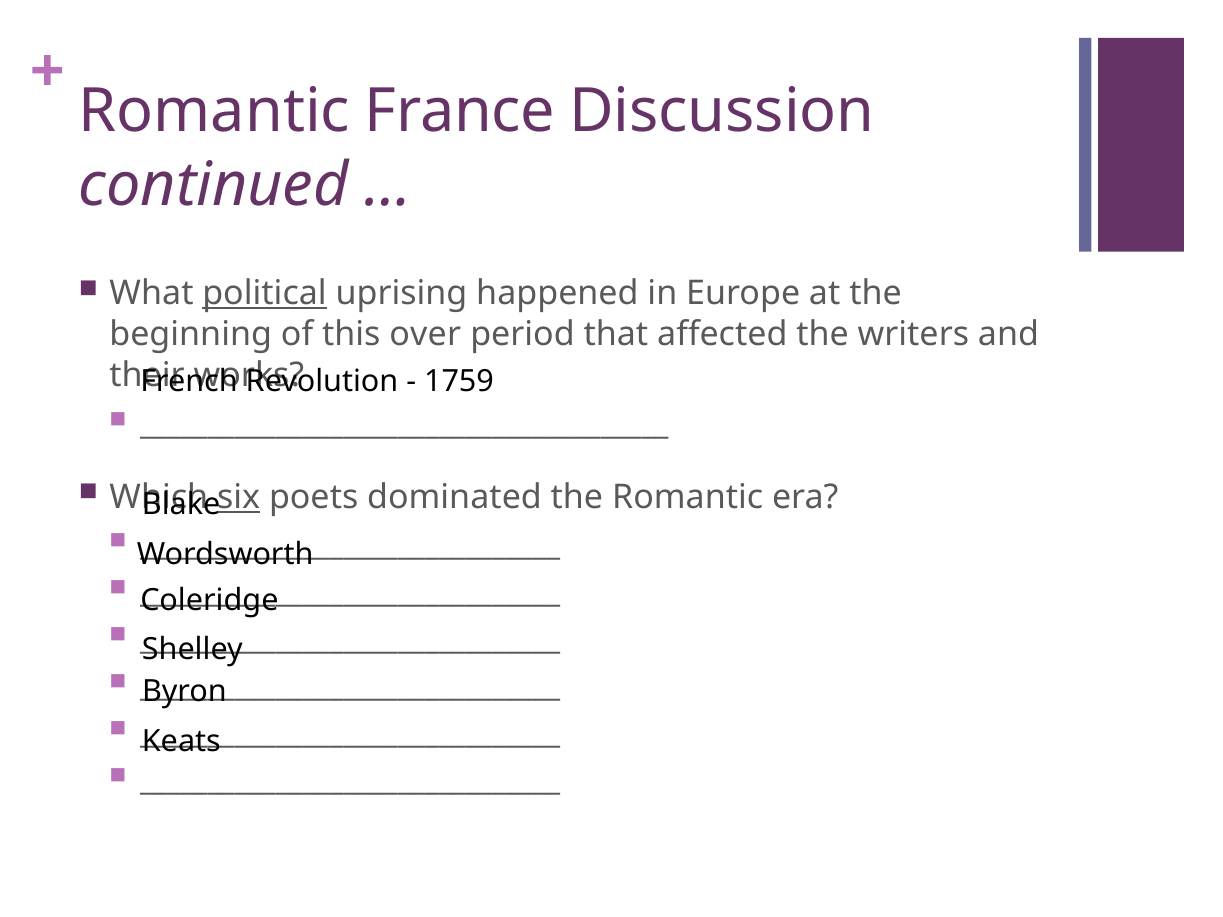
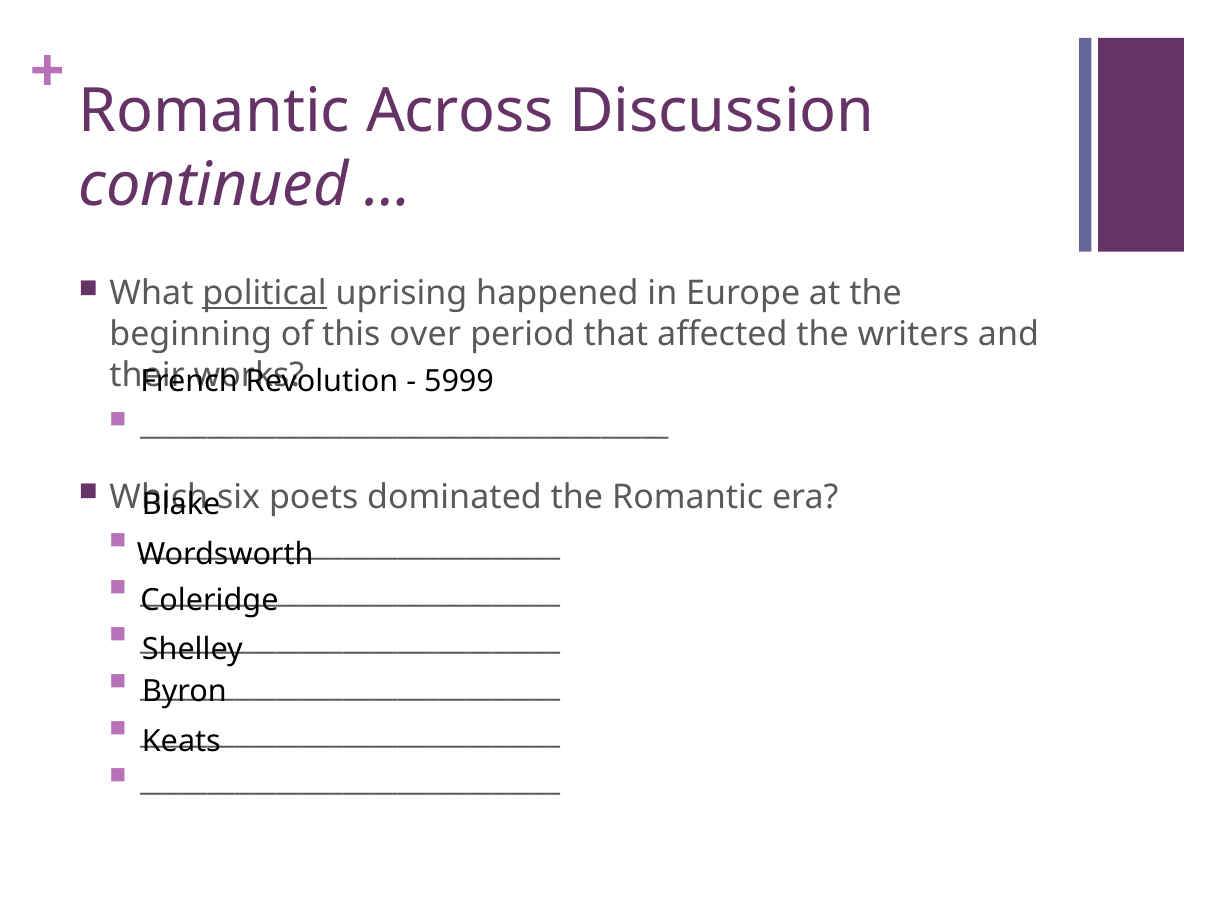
France: France -> Across
1759: 1759 -> 5999
six underline: present -> none
